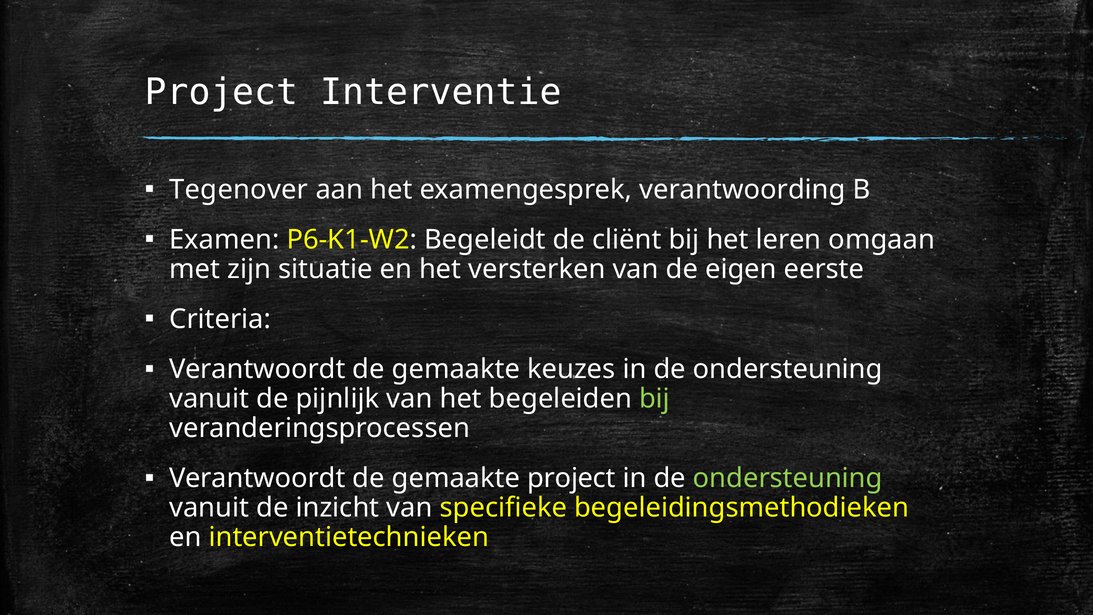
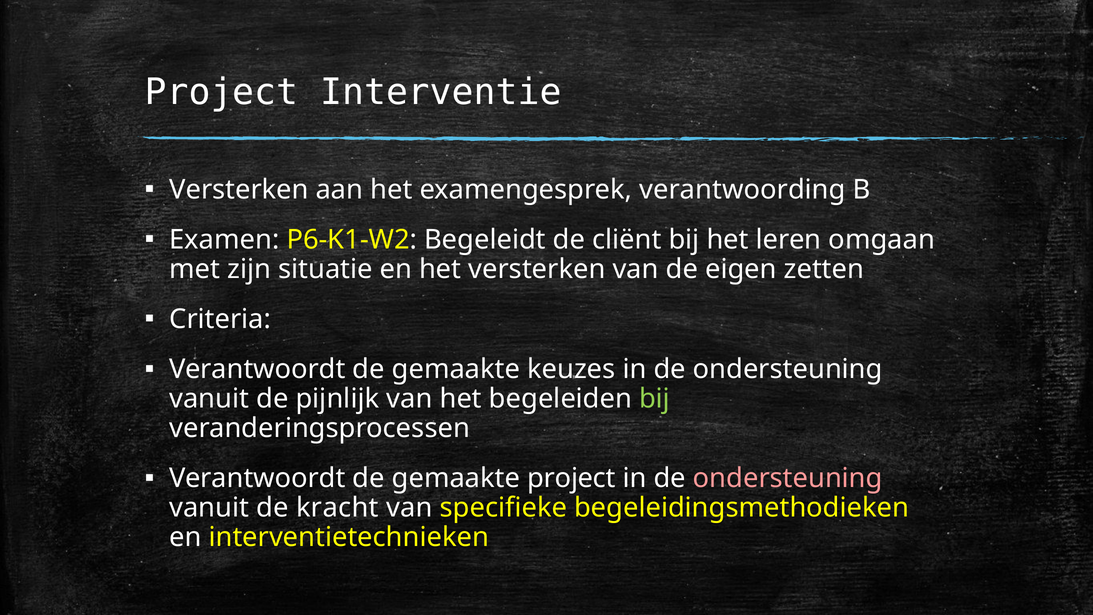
Tegenover at (239, 190): Tegenover -> Versterken
eerste: eerste -> zetten
ondersteuning at (788, 478) colour: light green -> pink
inzicht: inzicht -> kracht
